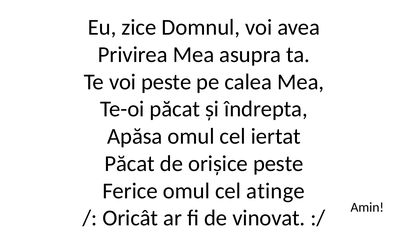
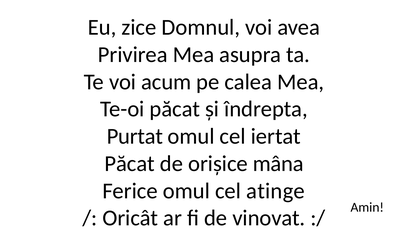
voi peste: peste -> acum
Apăsa: Apăsa -> Purtat
orișice peste: peste -> mâna
